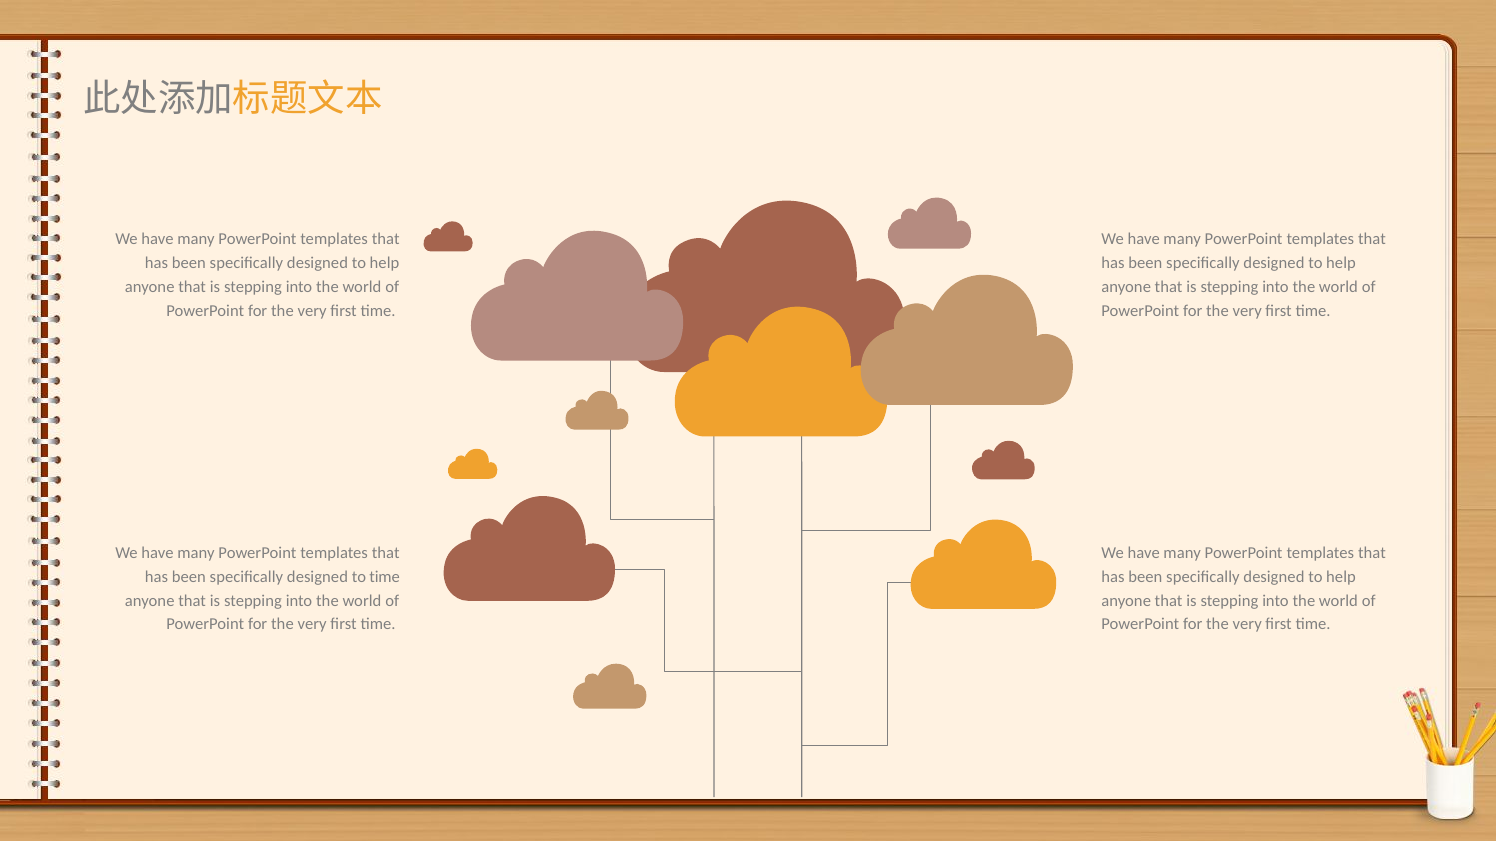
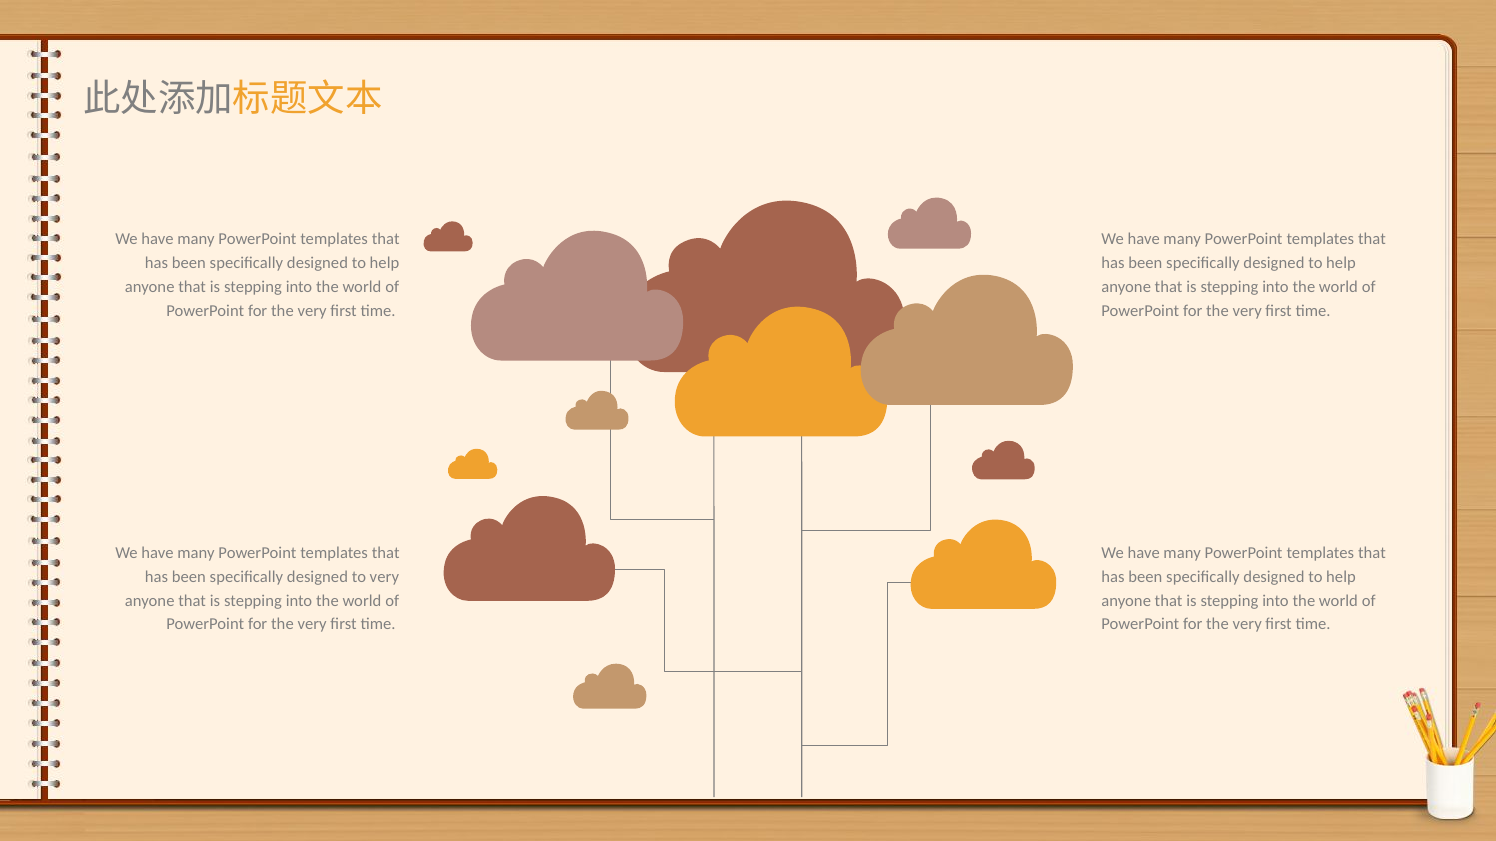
to time: time -> very
